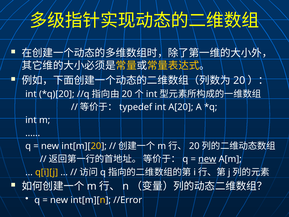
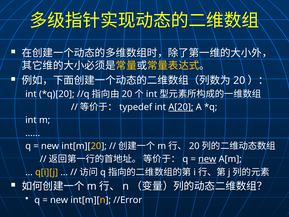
A[20 underline: none -> present
